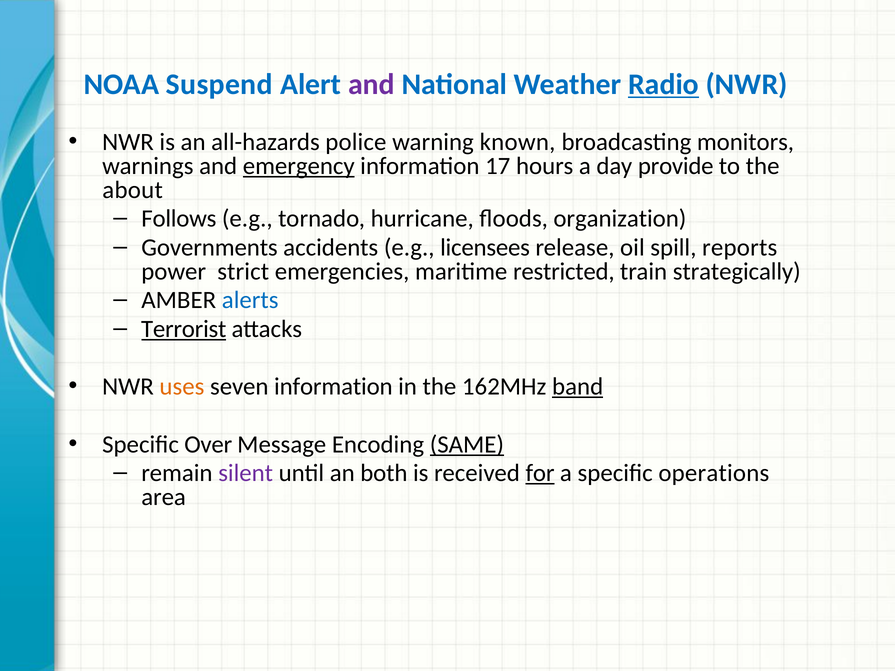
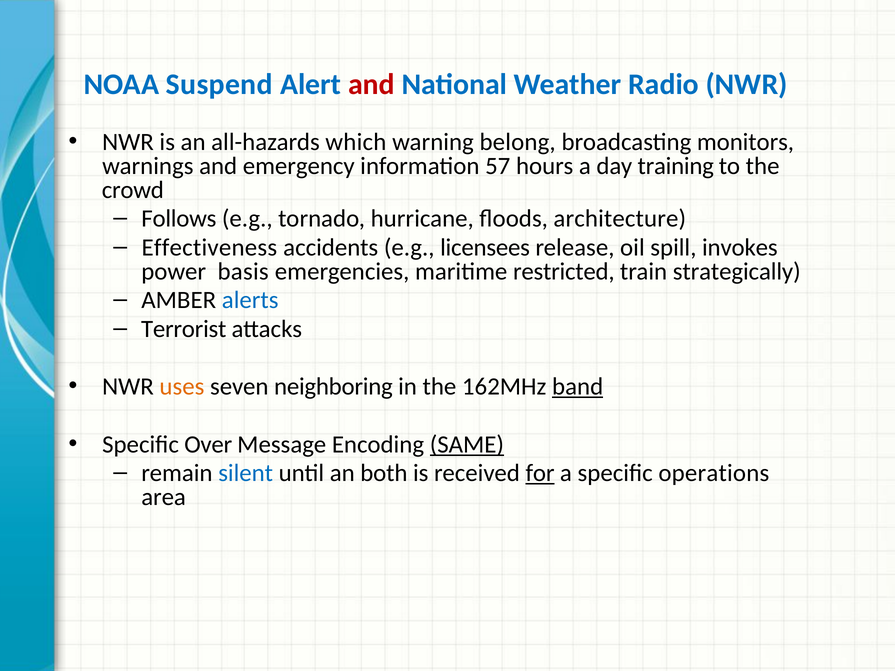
and at (371, 84) colour: purple -> red
Radio underline: present -> none
police: police -> which
known: known -> belong
emergency underline: present -> none
17: 17 -> 57
provide: provide -> training
about: about -> crowd
organization: organization -> architecture
Governments: Governments -> Effectiveness
reports: reports -> invokes
strict: strict -> basis
Terrorist underline: present -> none
seven information: information -> neighboring
silent colour: purple -> blue
